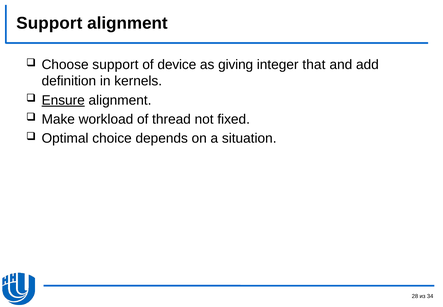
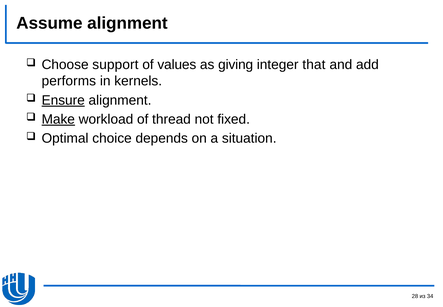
Support at (49, 23): Support -> Assume
device: device -> values
definition: definition -> performs
Make underline: none -> present
